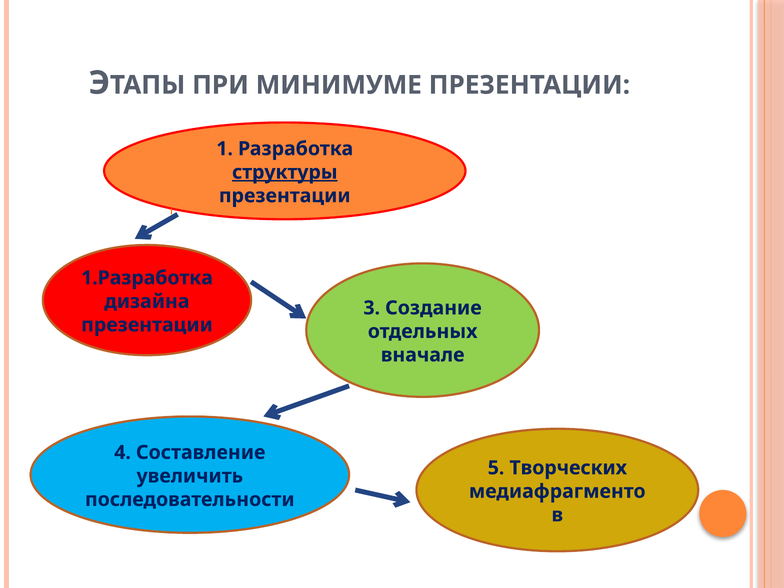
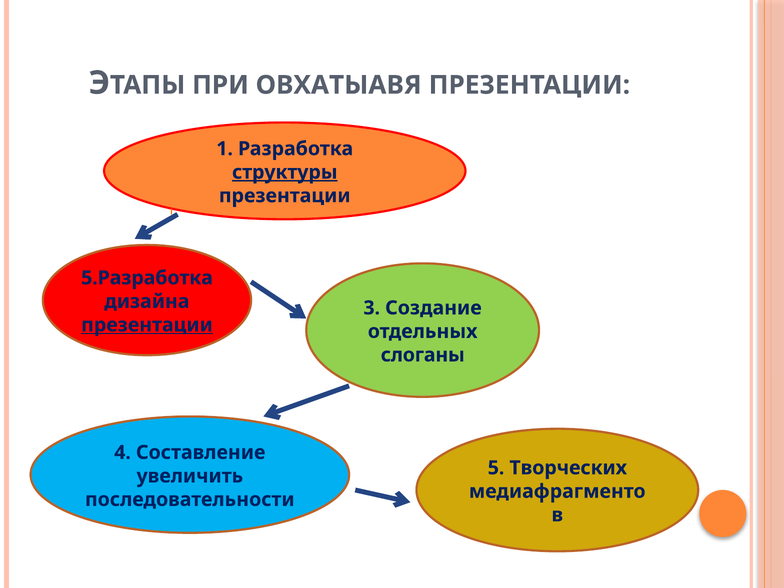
МИНИМУМЕ: МИНИМУМЕ -> ОВХАТЫАВЯ
1.Разработка: 1.Разработка -> 5.Разработка
презентации at (147, 325) underline: none -> present
вначале: вначале -> слоганы
